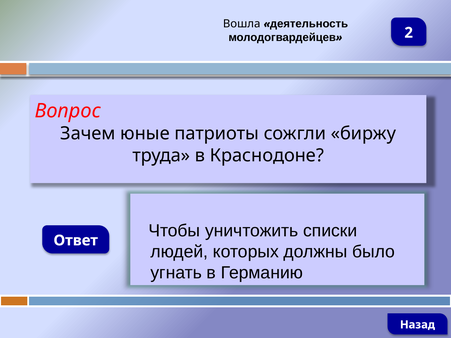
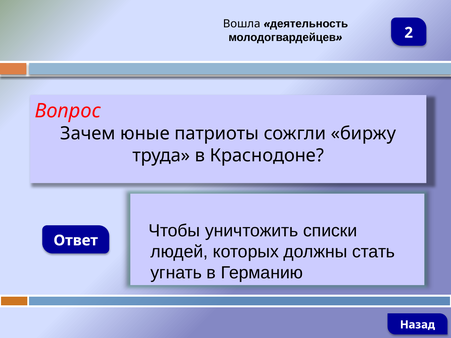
было: было -> стать
